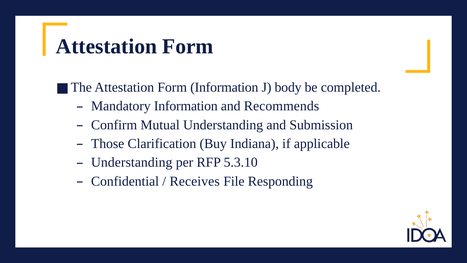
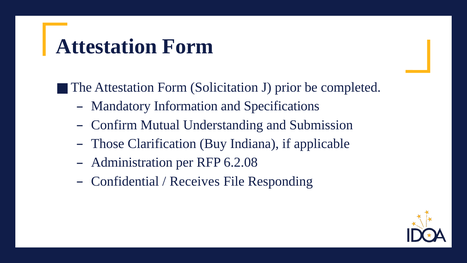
Form Information: Information -> Solicitation
body: body -> prior
Recommends: Recommends -> Specifications
Understanding at (132, 162): Understanding -> Administration
5.3.10: 5.3.10 -> 6.2.08
